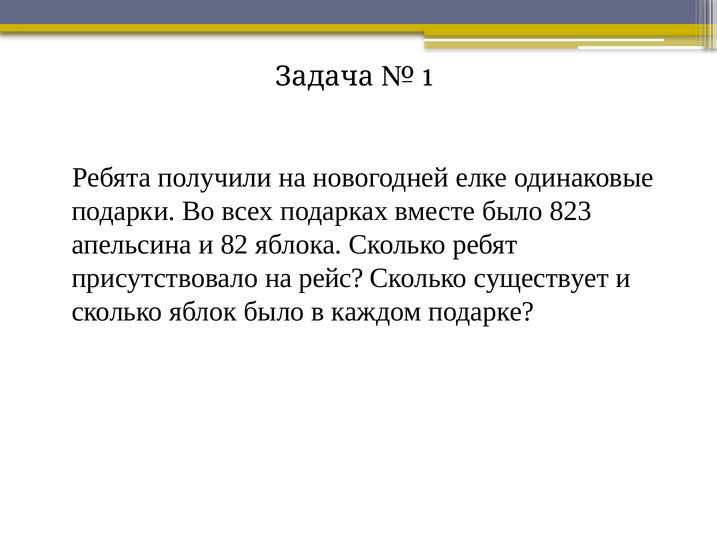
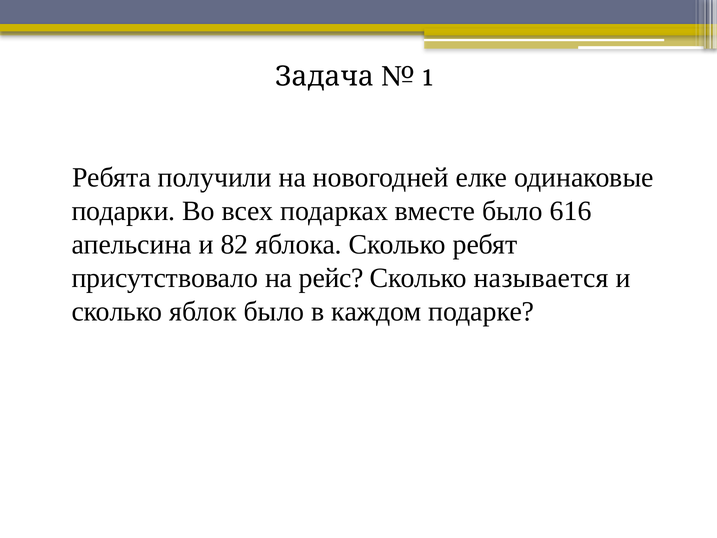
823: 823 -> 616
существует: существует -> называется
